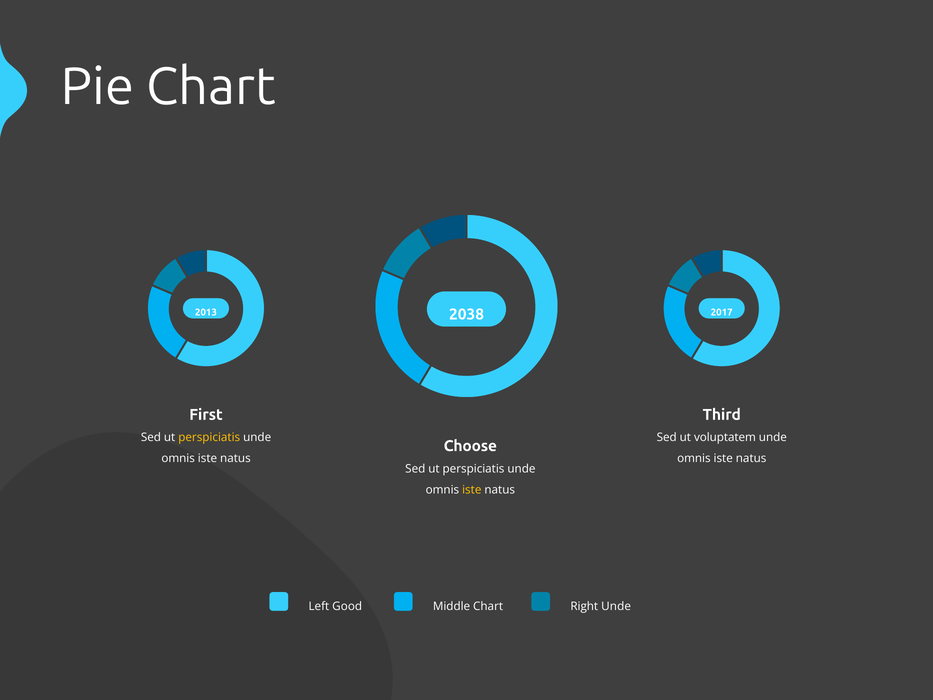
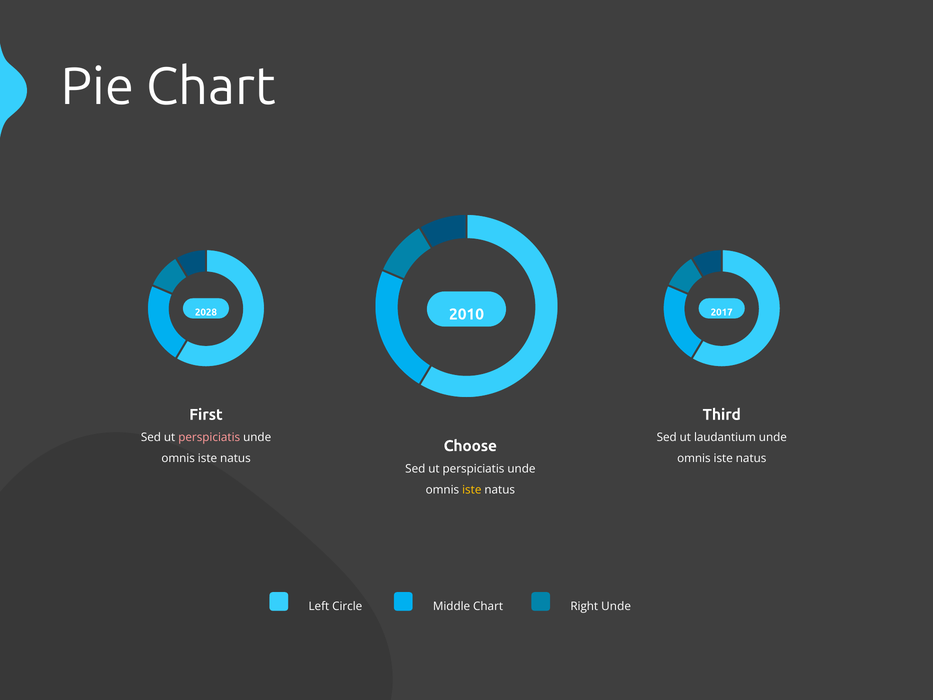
2038: 2038 -> 2010
2013: 2013 -> 2028
perspiciatis at (209, 437) colour: yellow -> pink
voluptatem: voluptatem -> laudantium
Good: Good -> Circle
